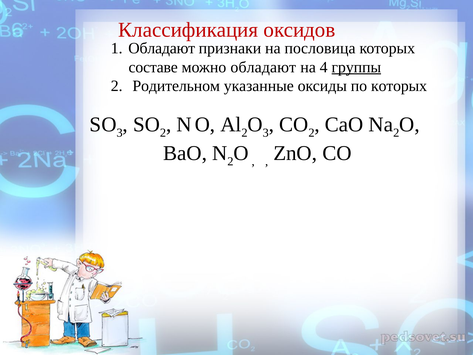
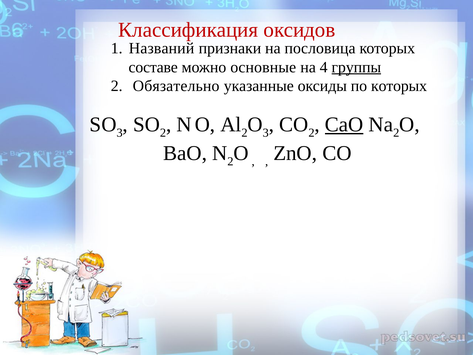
Обладают at (162, 48): Обладают -> Названий
можно обладают: обладают -> основные
Родительном: Родительном -> Обязательно
CaO underline: none -> present
